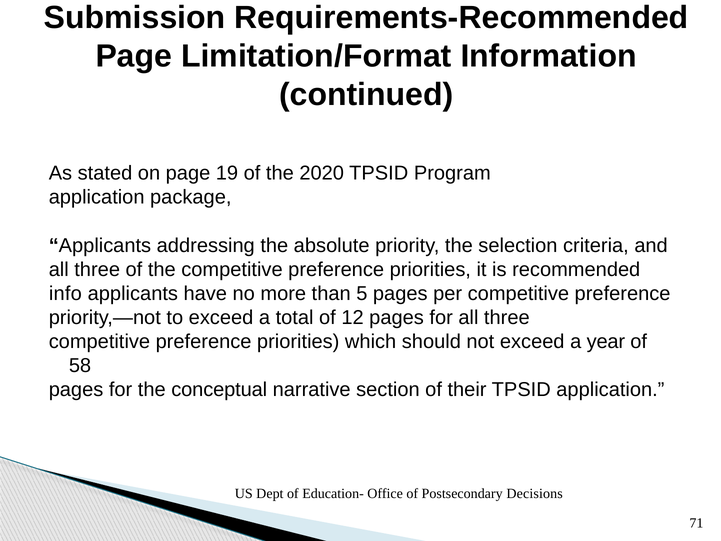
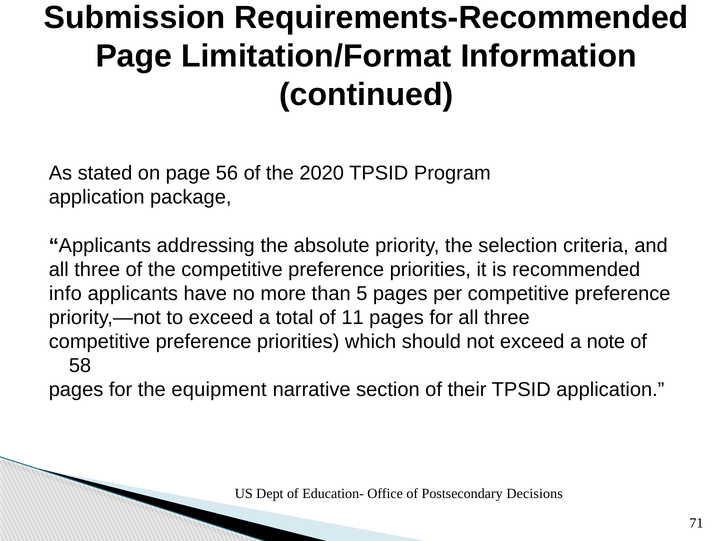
19: 19 -> 56
12: 12 -> 11
year: year -> note
conceptual: conceptual -> equipment
